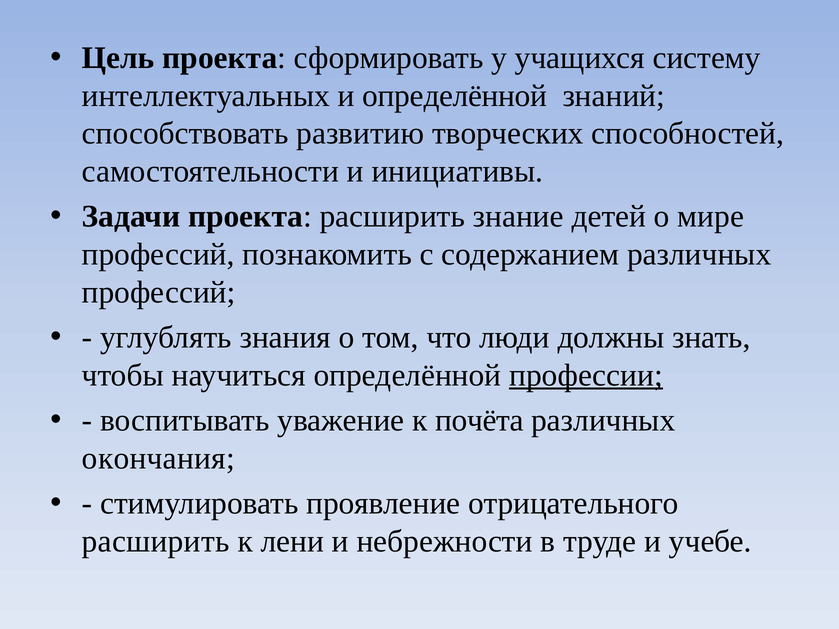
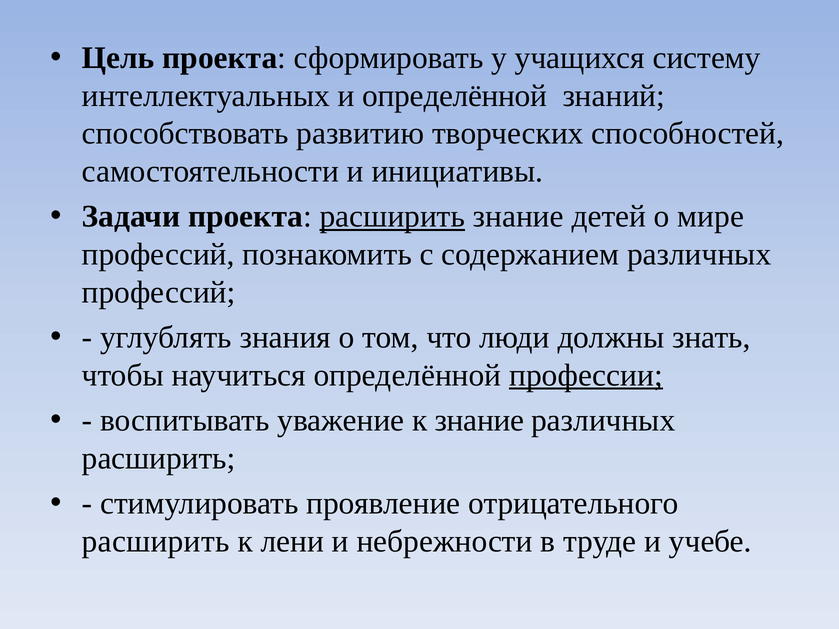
расширить at (392, 217) underline: none -> present
к почёта: почёта -> знание
окончания at (158, 458): окончания -> расширить
